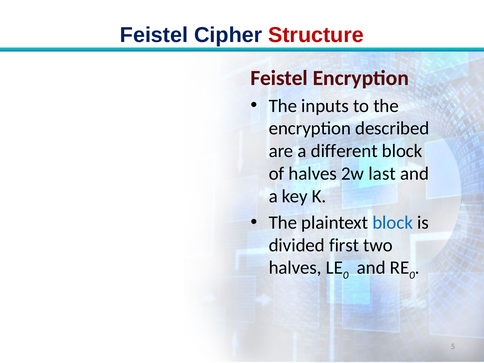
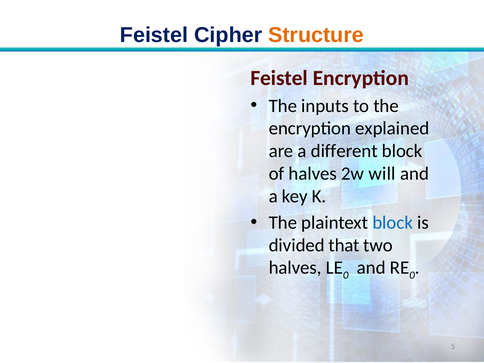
Structure colour: red -> orange
described: described -> explained
last: last -> will
first: first -> that
